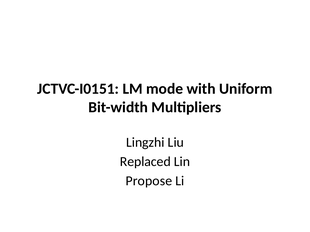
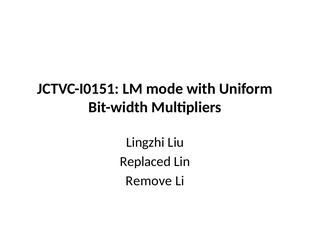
Propose: Propose -> Remove
